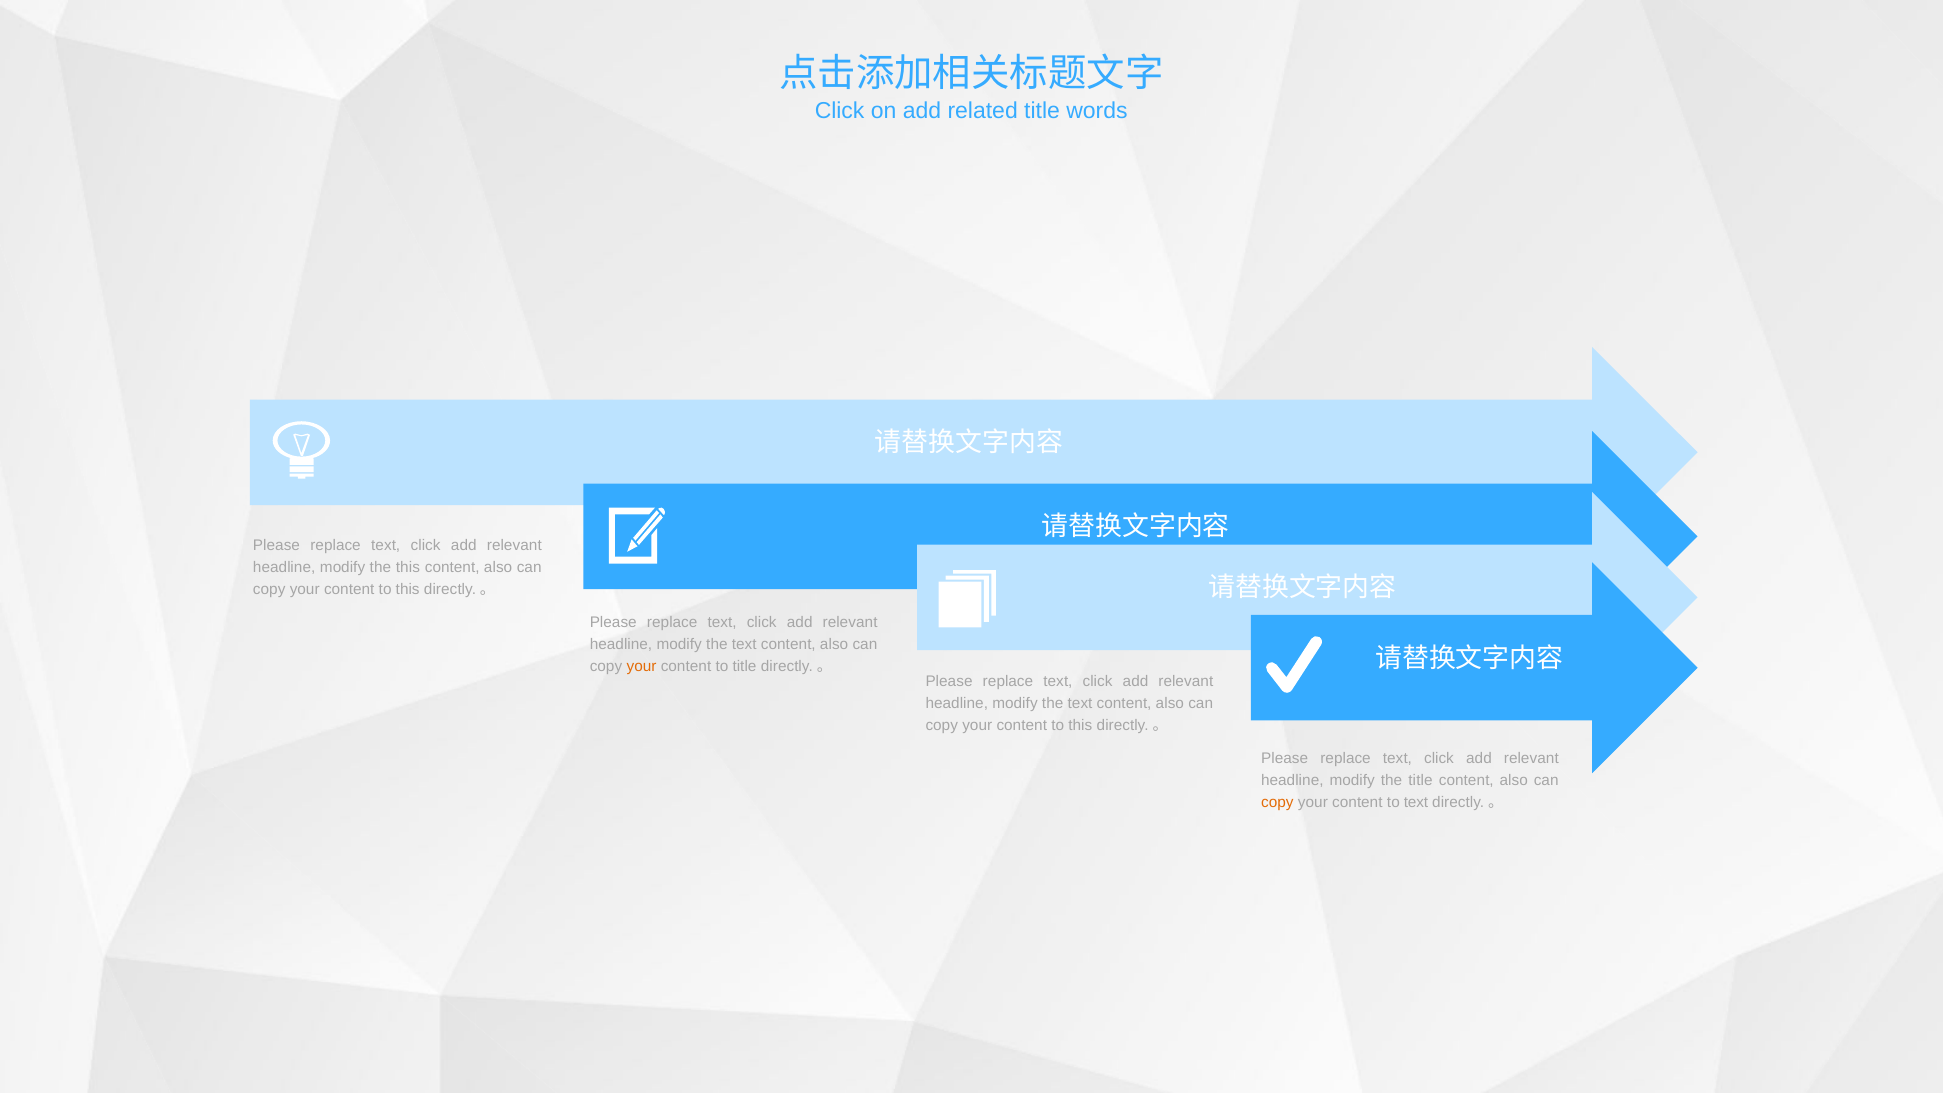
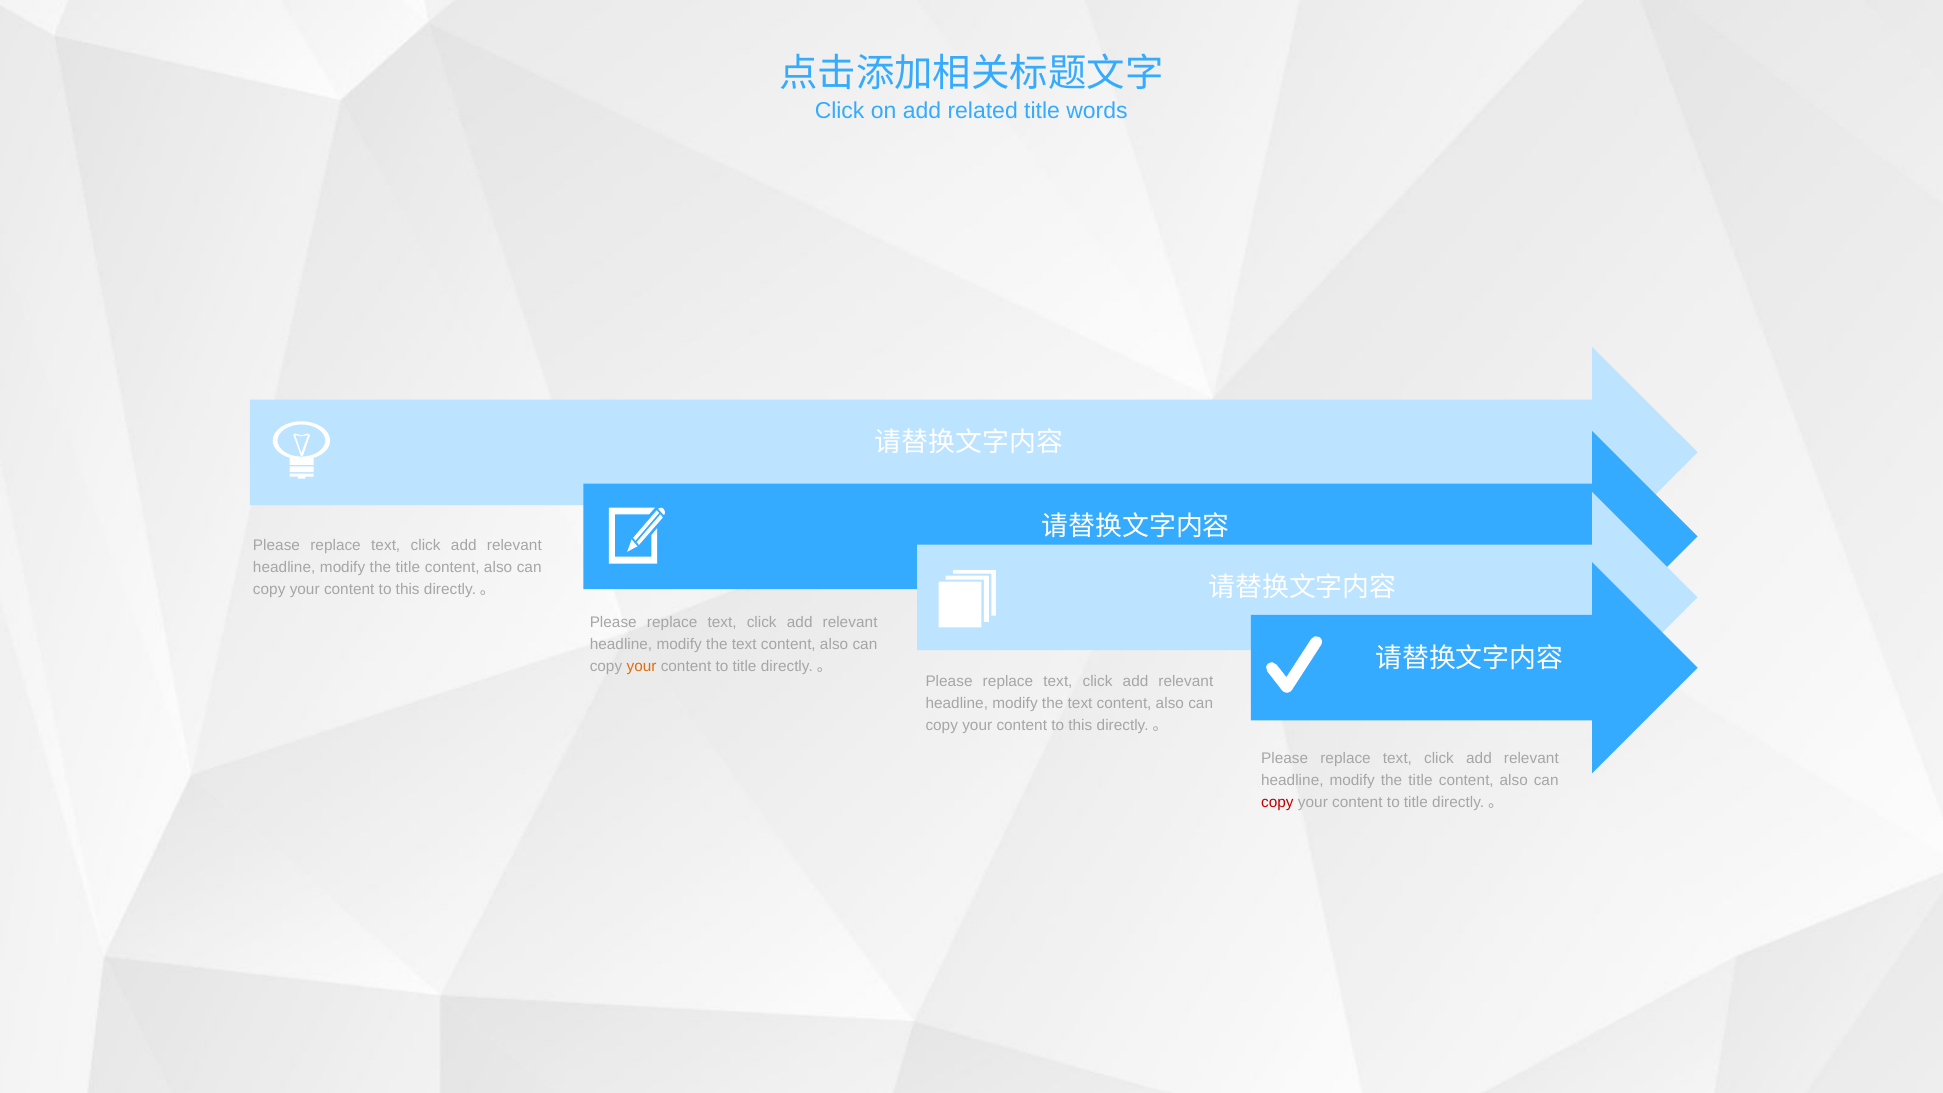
this at (408, 567): this -> title
copy at (1277, 802) colour: orange -> red
text at (1416, 802): text -> title
